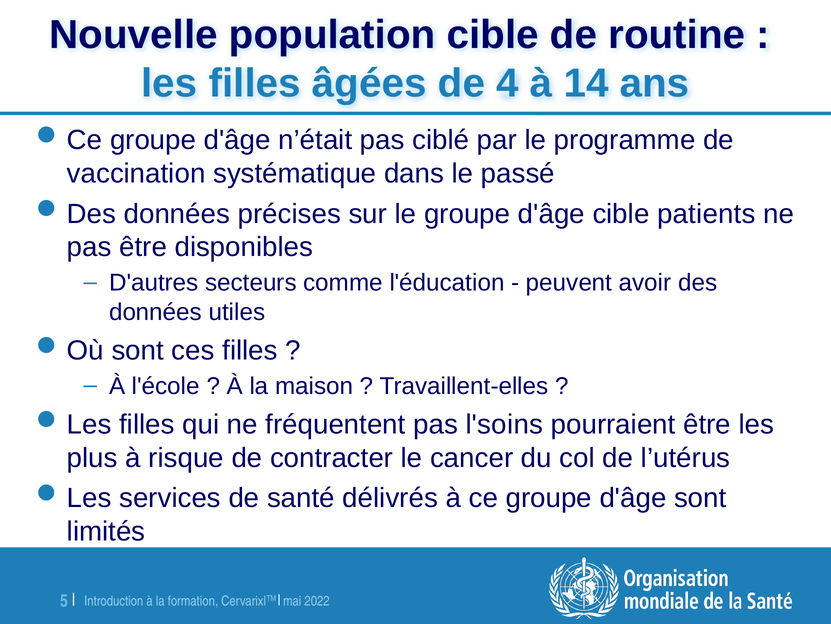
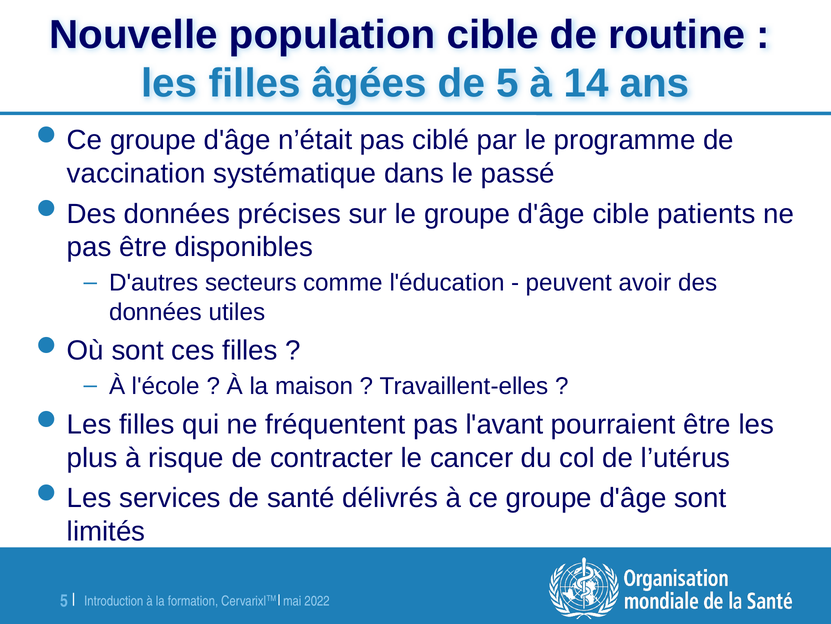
de 4: 4 -> 5
l'soins: l'soins -> l'avant
